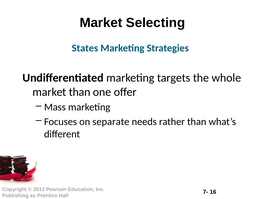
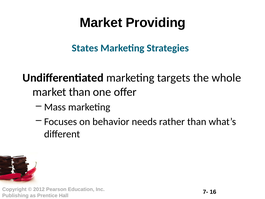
Selecting: Selecting -> Providing
separate: separate -> behavior
